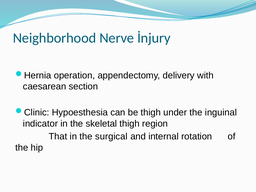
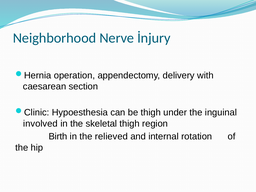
indicator: indicator -> involved
That: That -> Birth
surgical: surgical -> relieved
